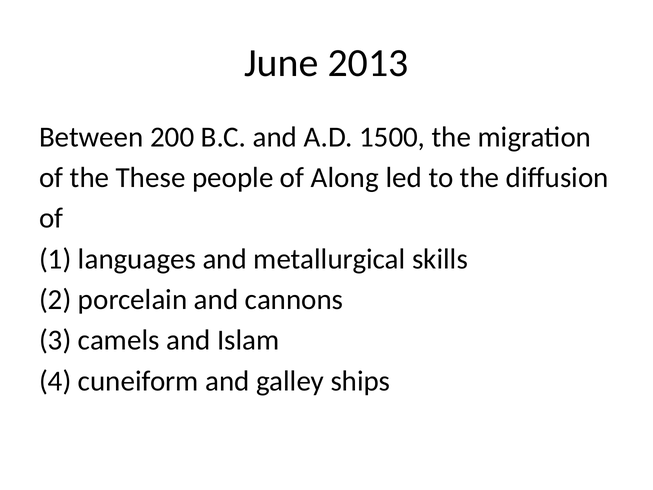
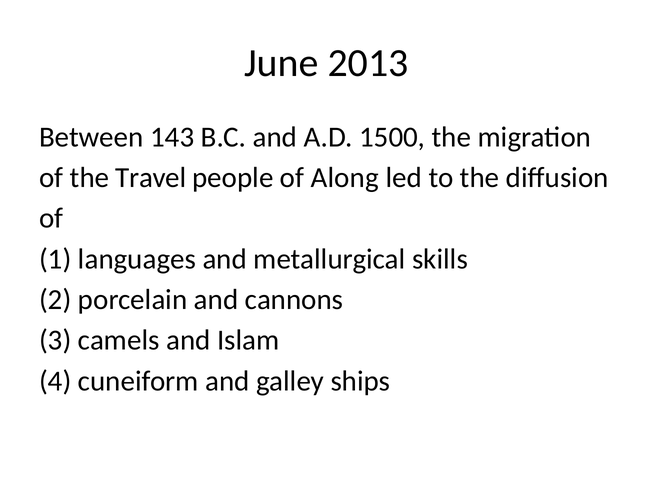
200: 200 -> 143
These: These -> Travel
